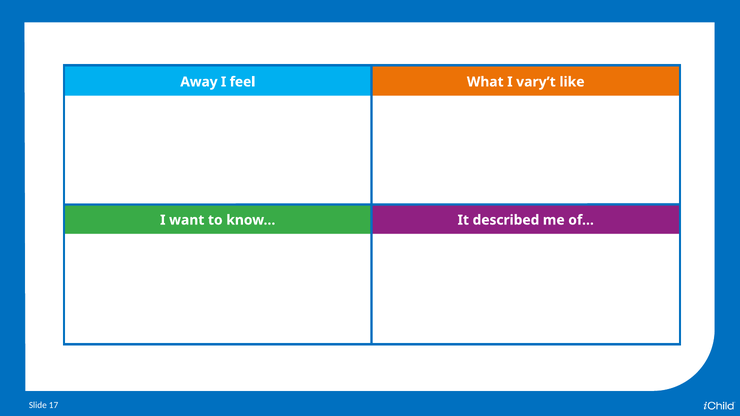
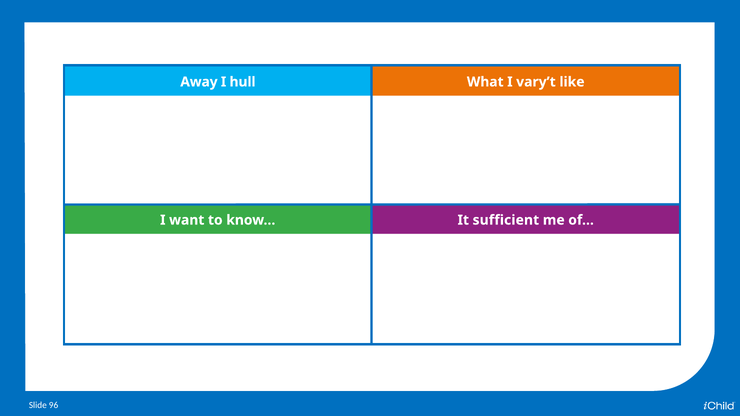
feel: feel -> hull
described: described -> sufficient
17: 17 -> 96
